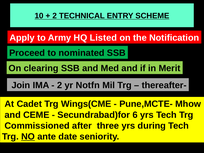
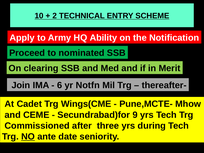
Listed: Listed -> Ability
2 at (60, 85): 2 -> 6
6: 6 -> 9
